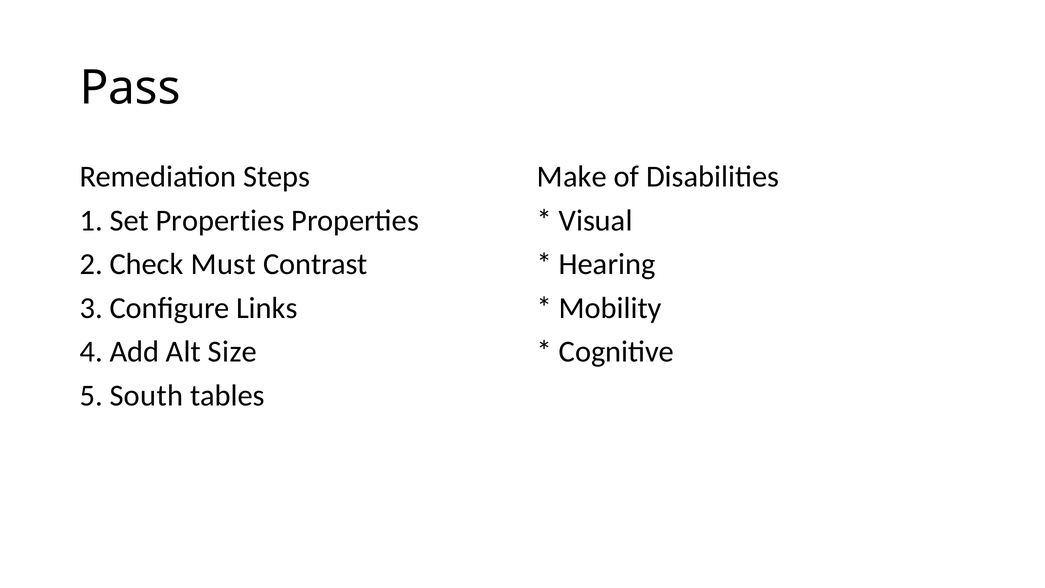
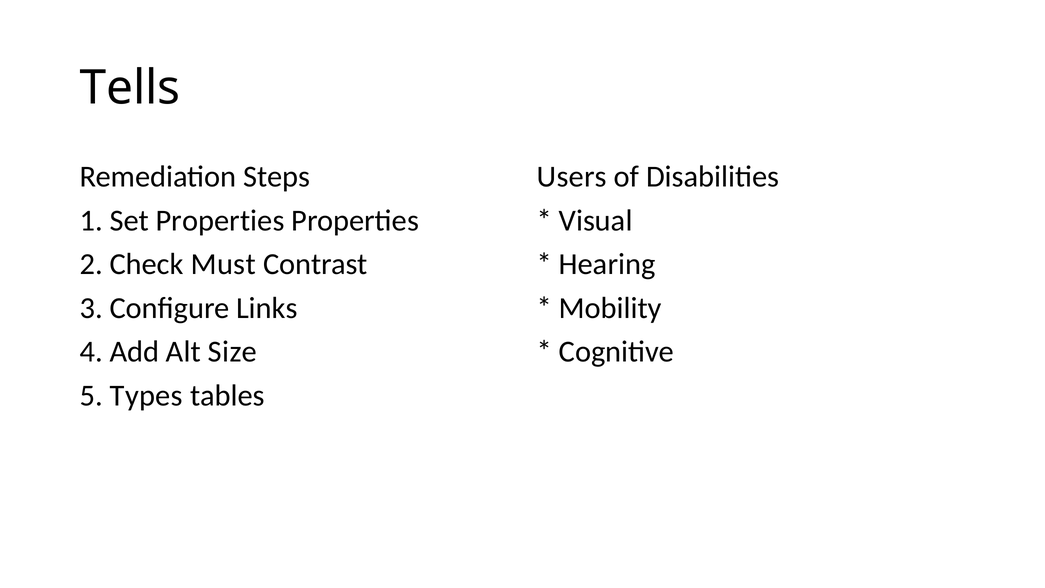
Pass: Pass -> Tells
Make: Make -> Users
South: South -> Types
